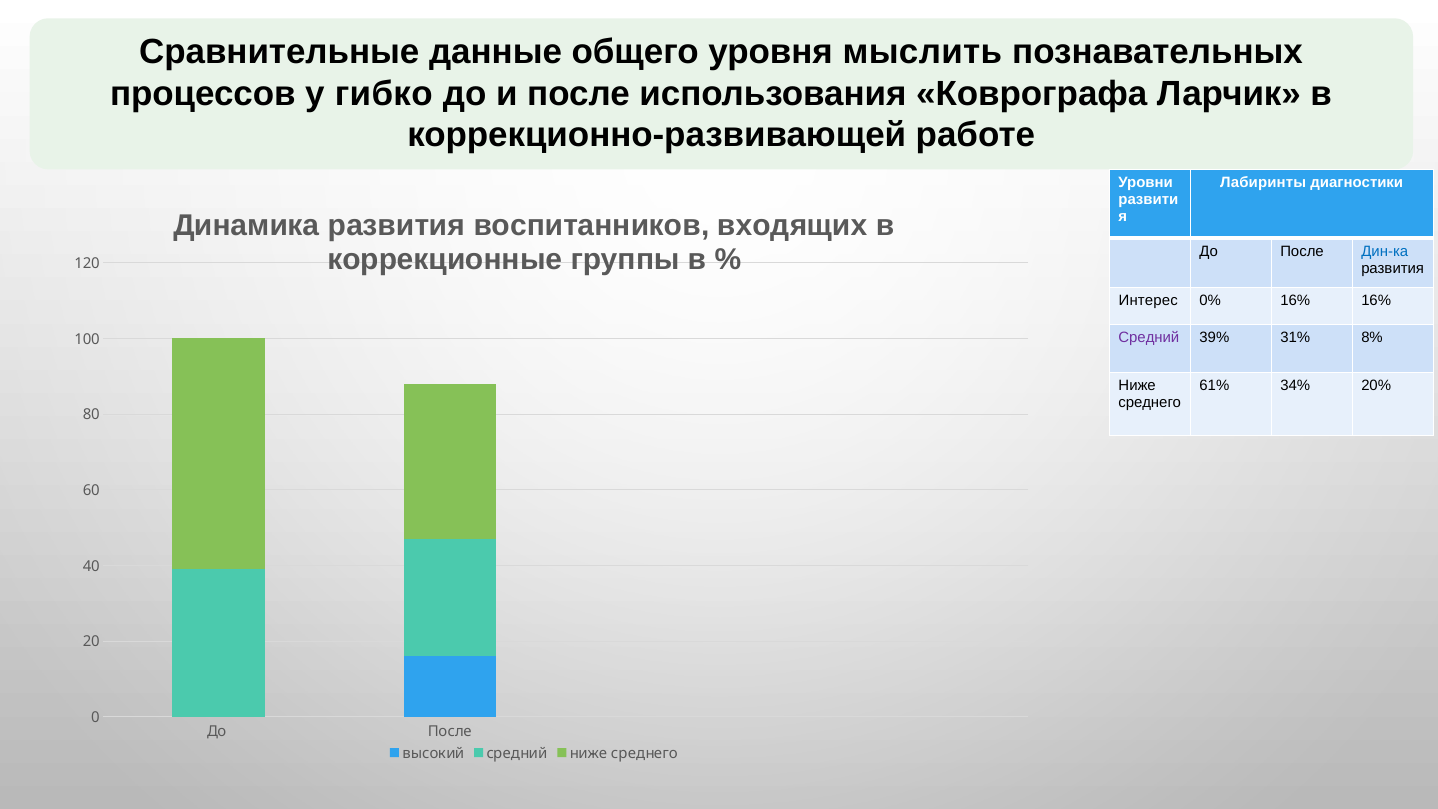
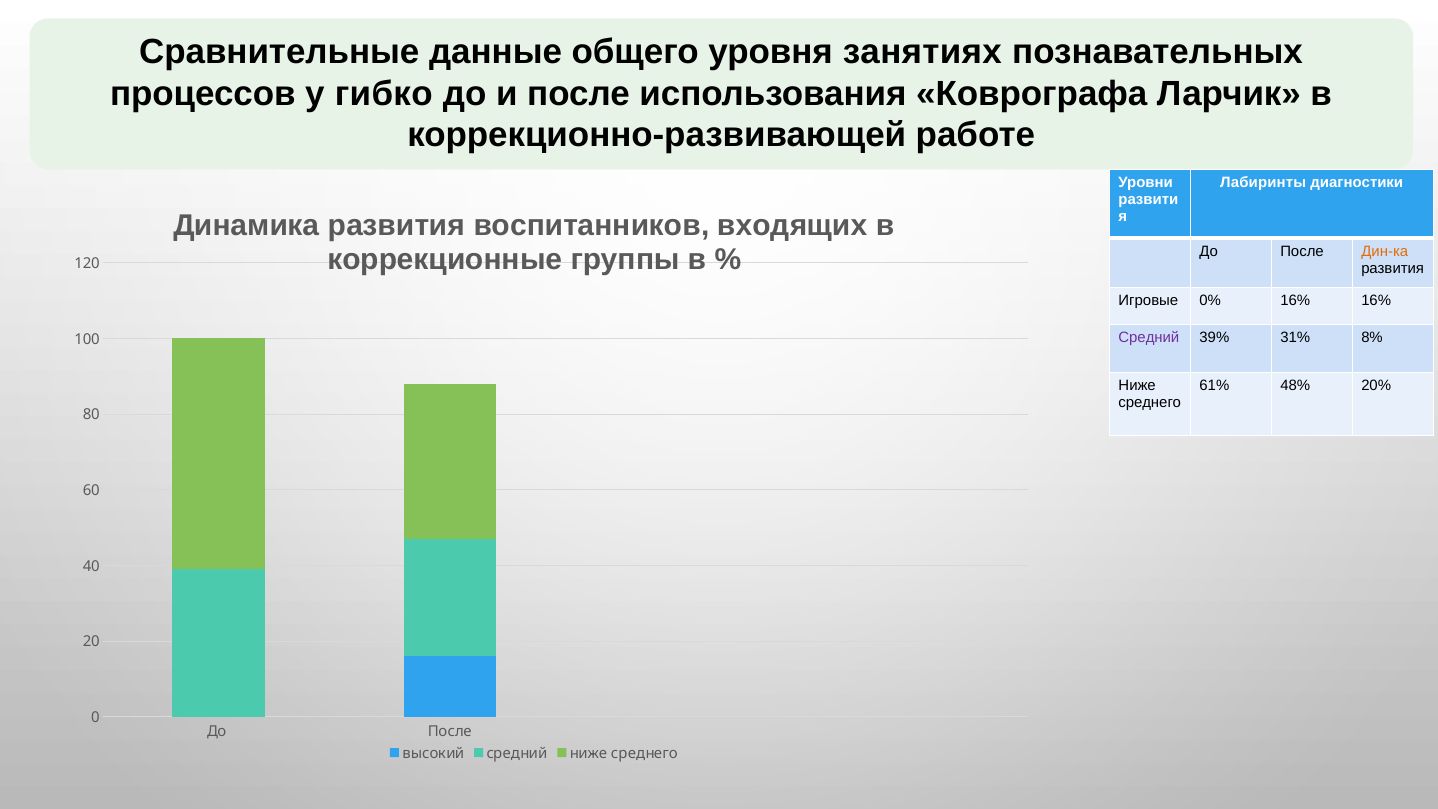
мыслить: мыслить -> занятиях
Дин-ка colour: blue -> orange
Интерес: Интерес -> Игровые
34%: 34% -> 48%
